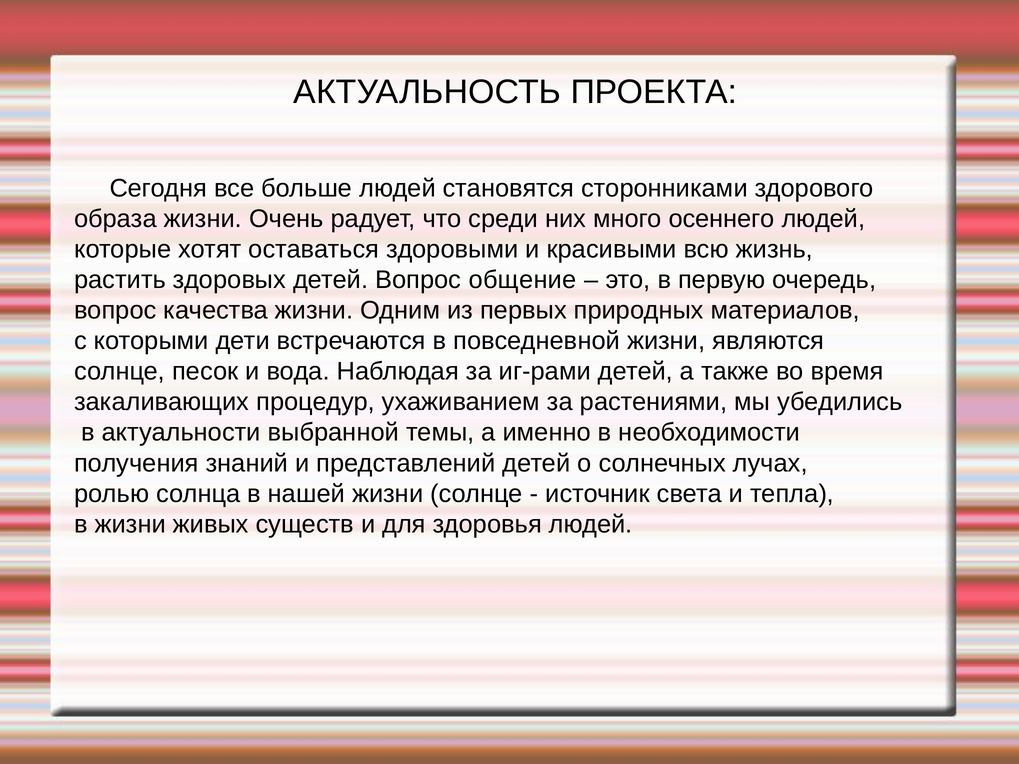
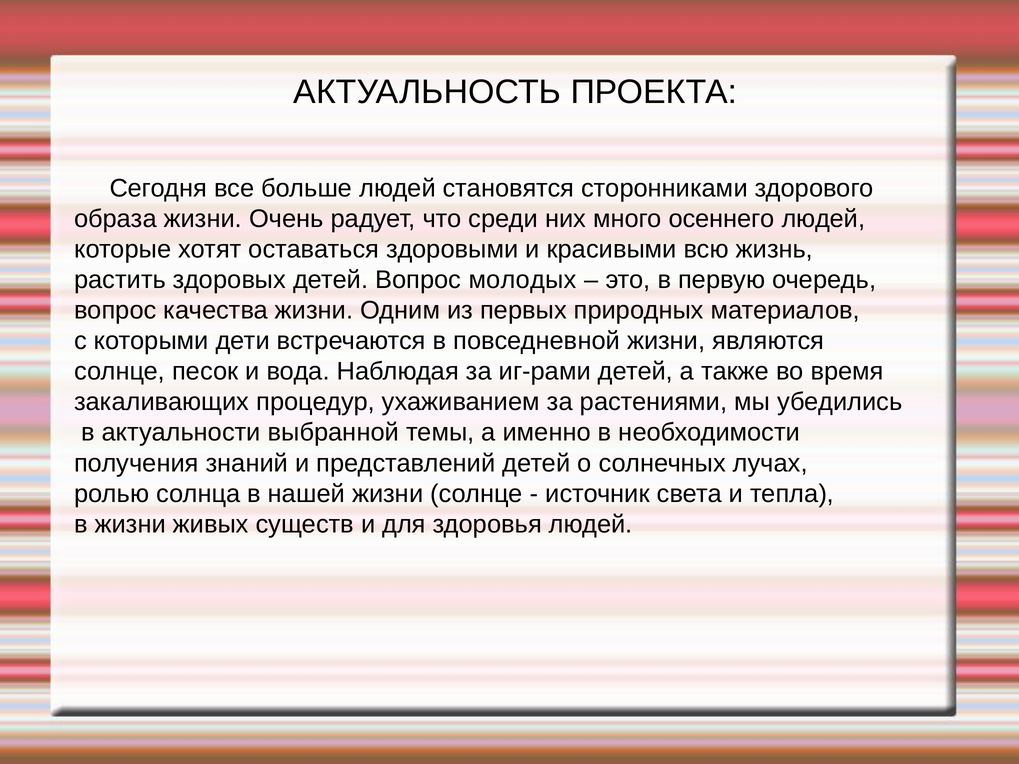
общение: общение -> молодых
